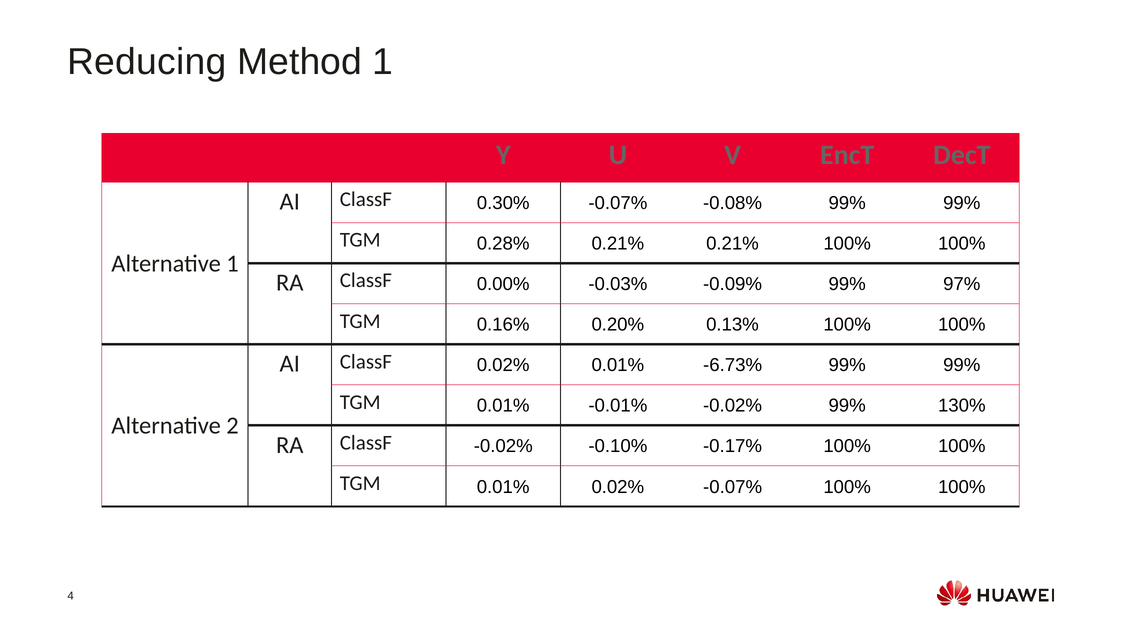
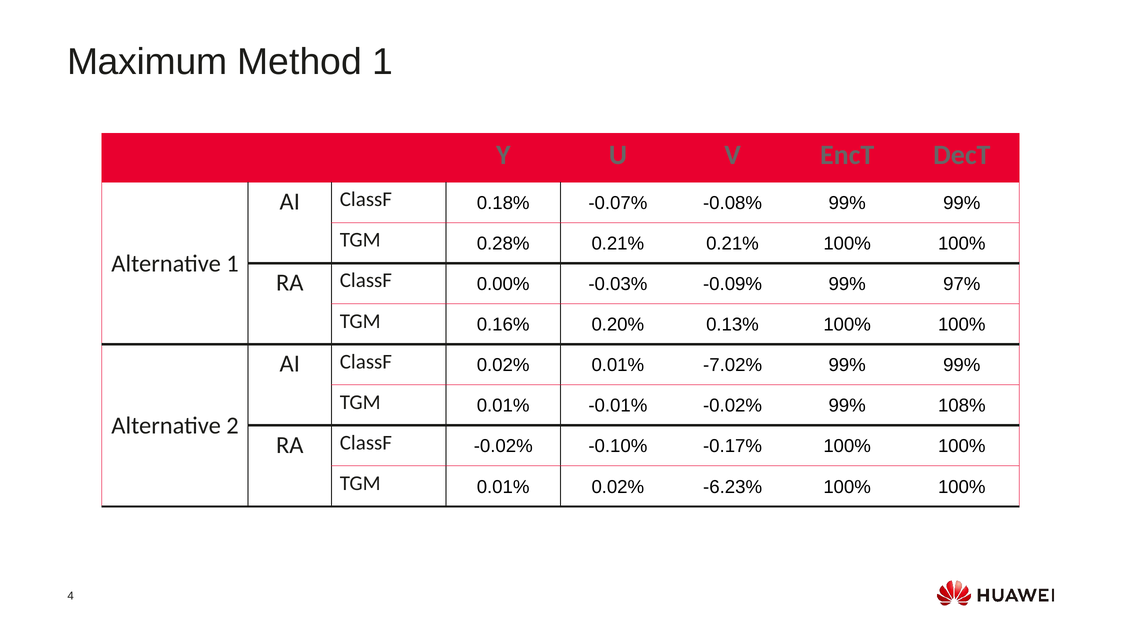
Reducing: Reducing -> Maximum
0.30%: 0.30% -> 0.18%
-6.73%: -6.73% -> -7.02%
130%: 130% -> 108%
0.02% -0.07%: -0.07% -> -6.23%
